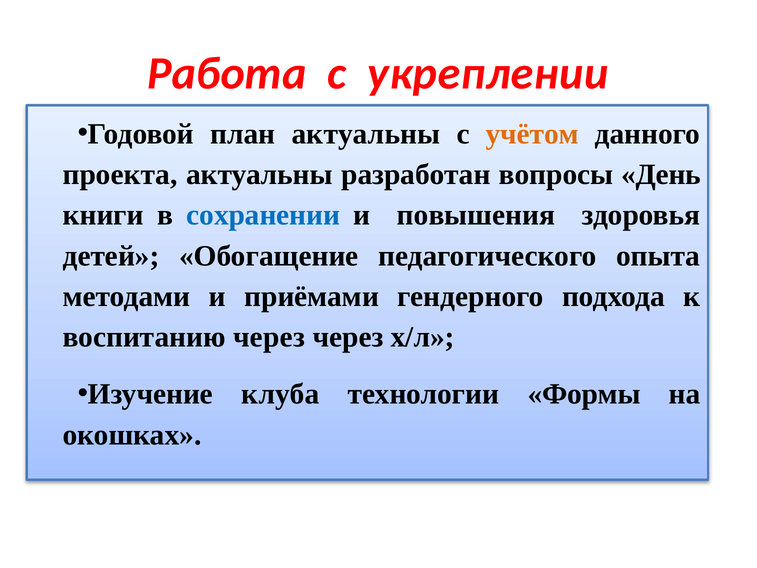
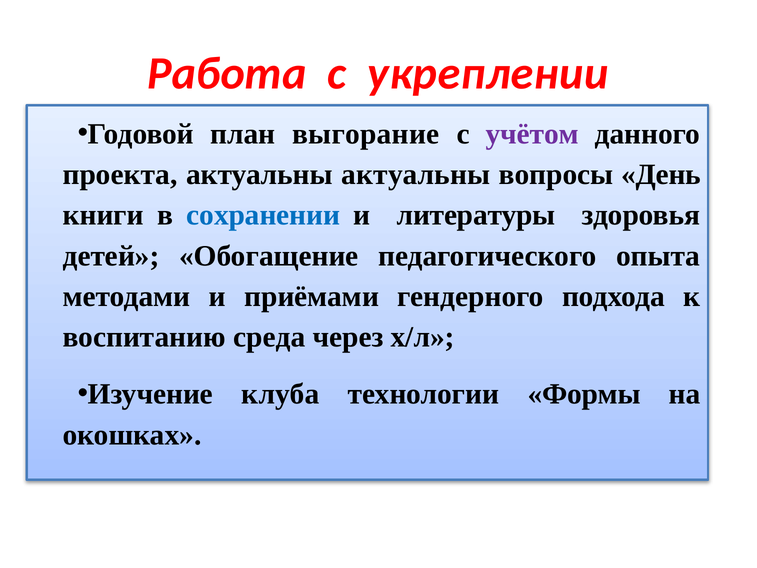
план актуальны: актуальны -> выгорание
учётом colour: orange -> purple
актуальны разработан: разработан -> актуальны
повышения: повышения -> литературы
воспитанию через: через -> среда
